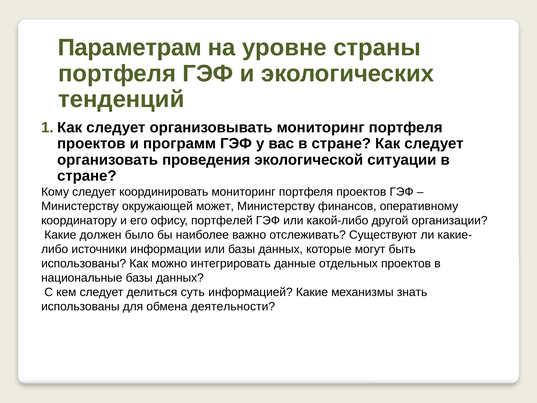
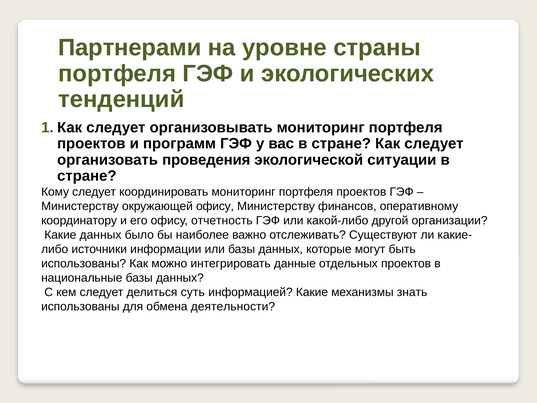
Параметрам: Параметрам -> Партнерами
окружающей может: может -> офису
портфелей: портфелей -> отчетность
Какие должен: должен -> данных
